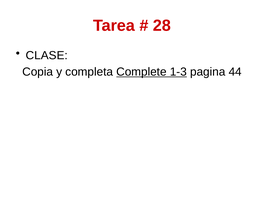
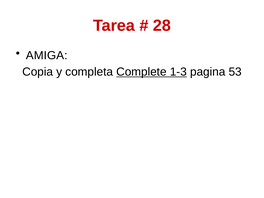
CLASE: CLASE -> AMIGA
44: 44 -> 53
